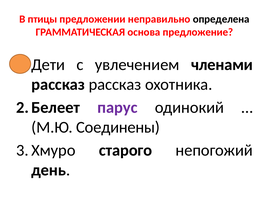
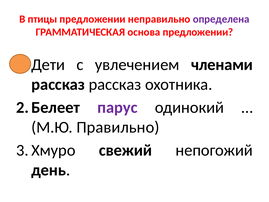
определена colour: black -> purple
основа предложение: предложение -> предложении
Соединены: Соединены -> Правильно
старого: старого -> свежий
